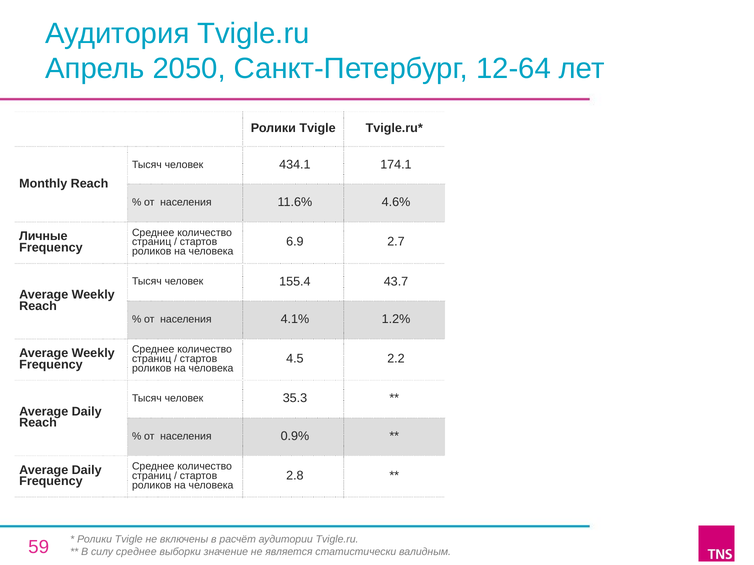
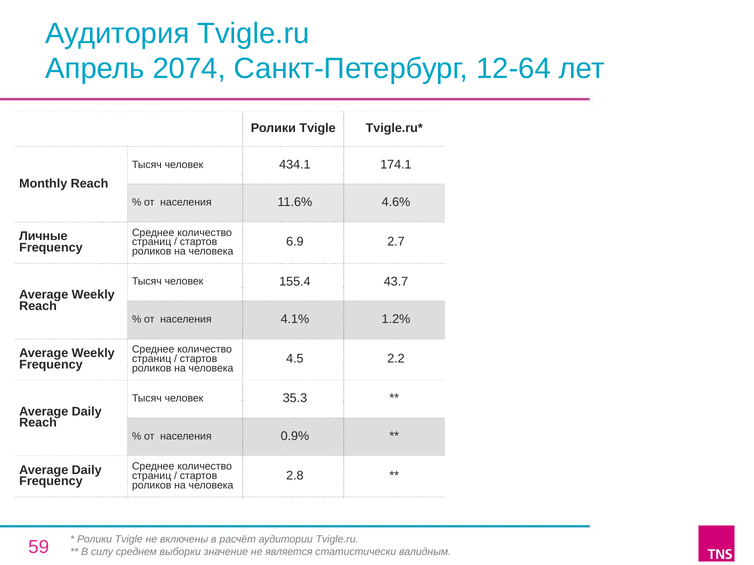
2050: 2050 -> 2074
силу среднее: среднее -> среднем
